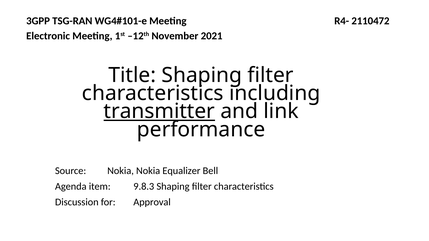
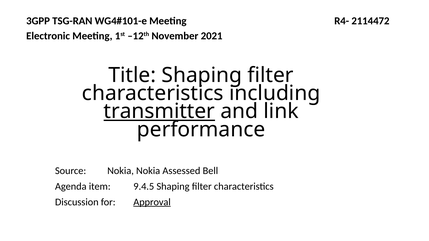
2110472: 2110472 -> 2114472
Equalizer: Equalizer -> Assessed
9.8.3: 9.8.3 -> 9.4.5
Approval underline: none -> present
